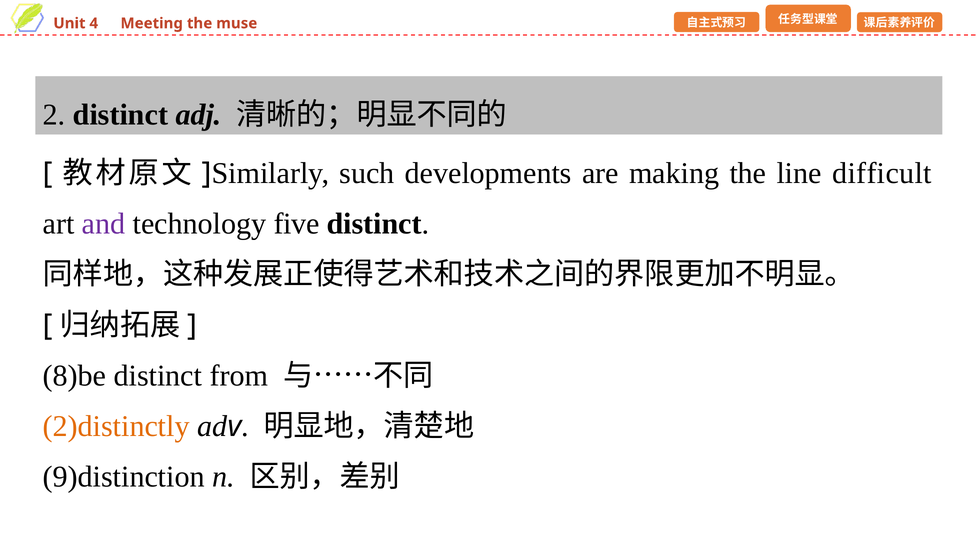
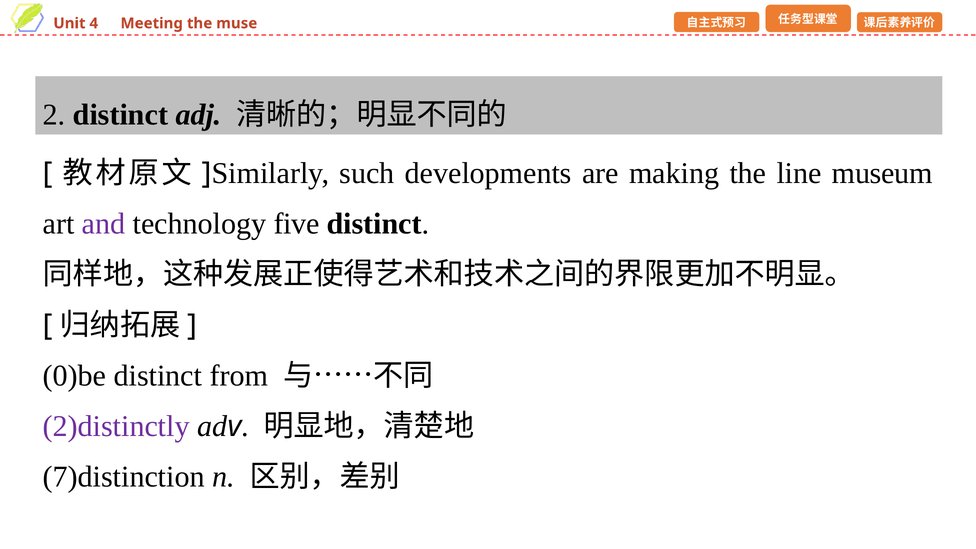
difficult: difficult -> museum
8)be: 8)be -> 0)be
2)distinctly colour: orange -> purple
9)distinction: 9)distinction -> 7)distinction
